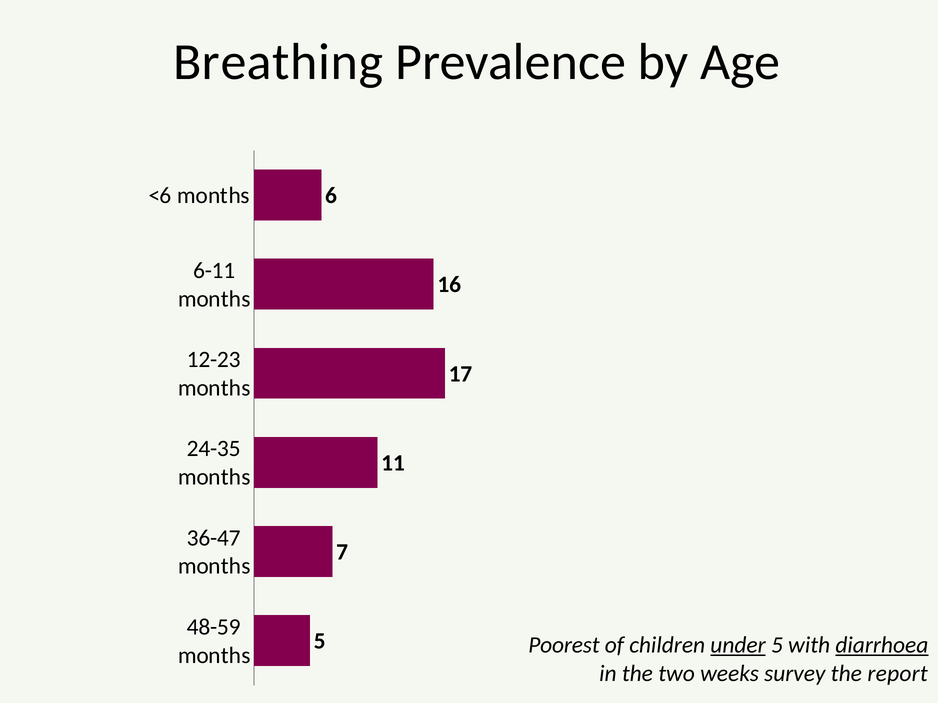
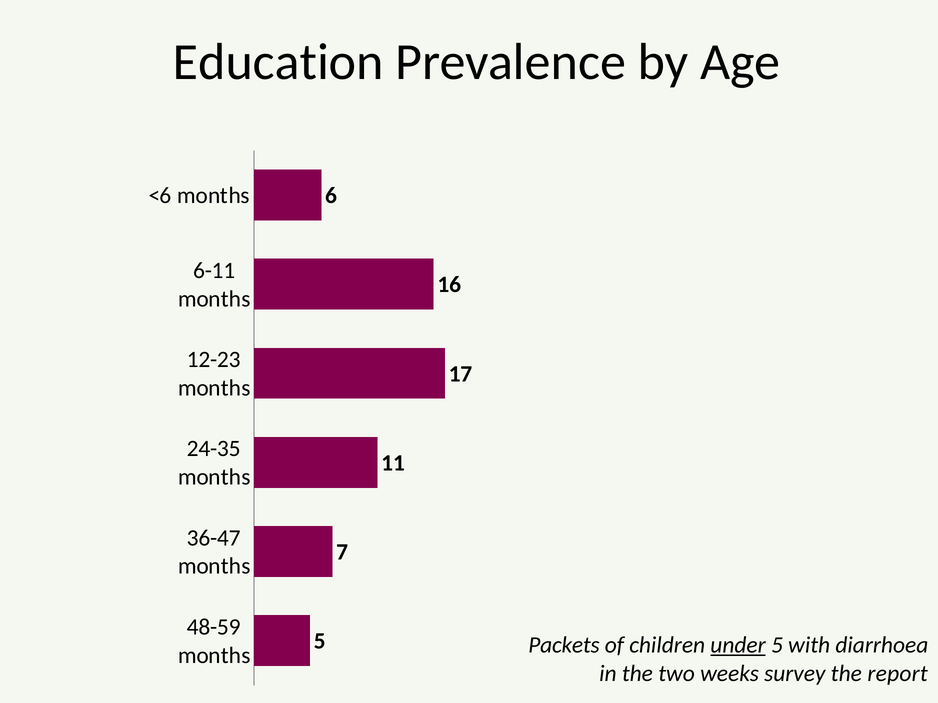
Breathing: Breathing -> Education
Poorest: Poorest -> Packets
diarrhoea underline: present -> none
